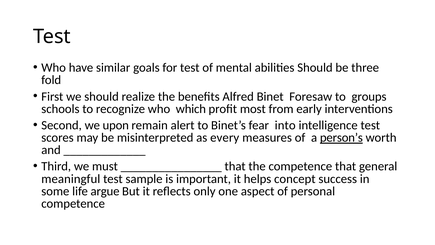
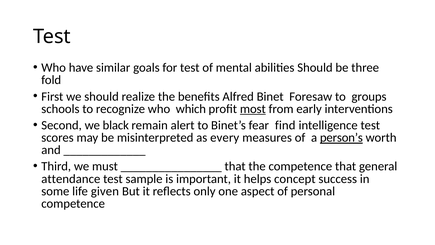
most underline: none -> present
upon: upon -> black
into: into -> find
meaningful: meaningful -> attendance
argue: argue -> given
